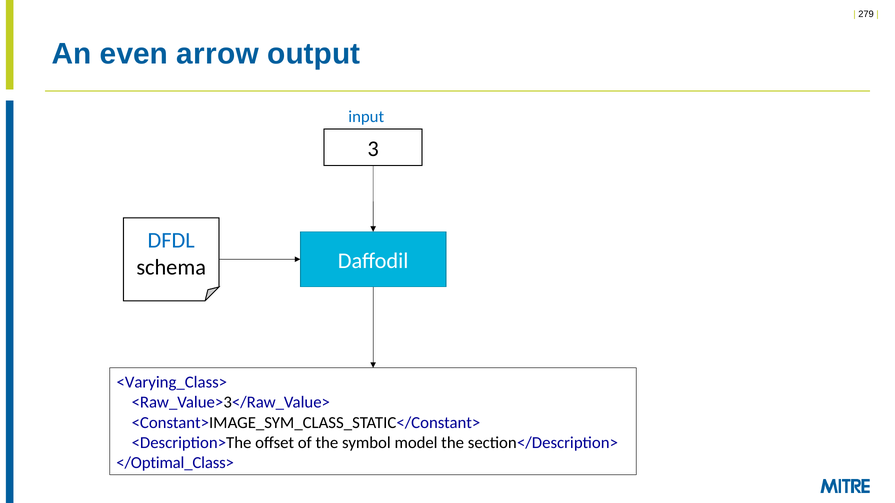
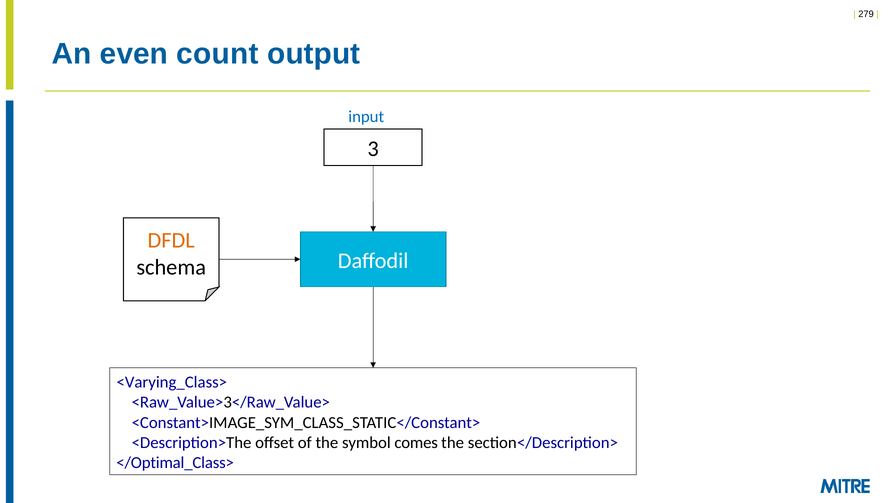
arrow: arrow -> count
DFDL colour: blue -> orange
model: model -> comes
